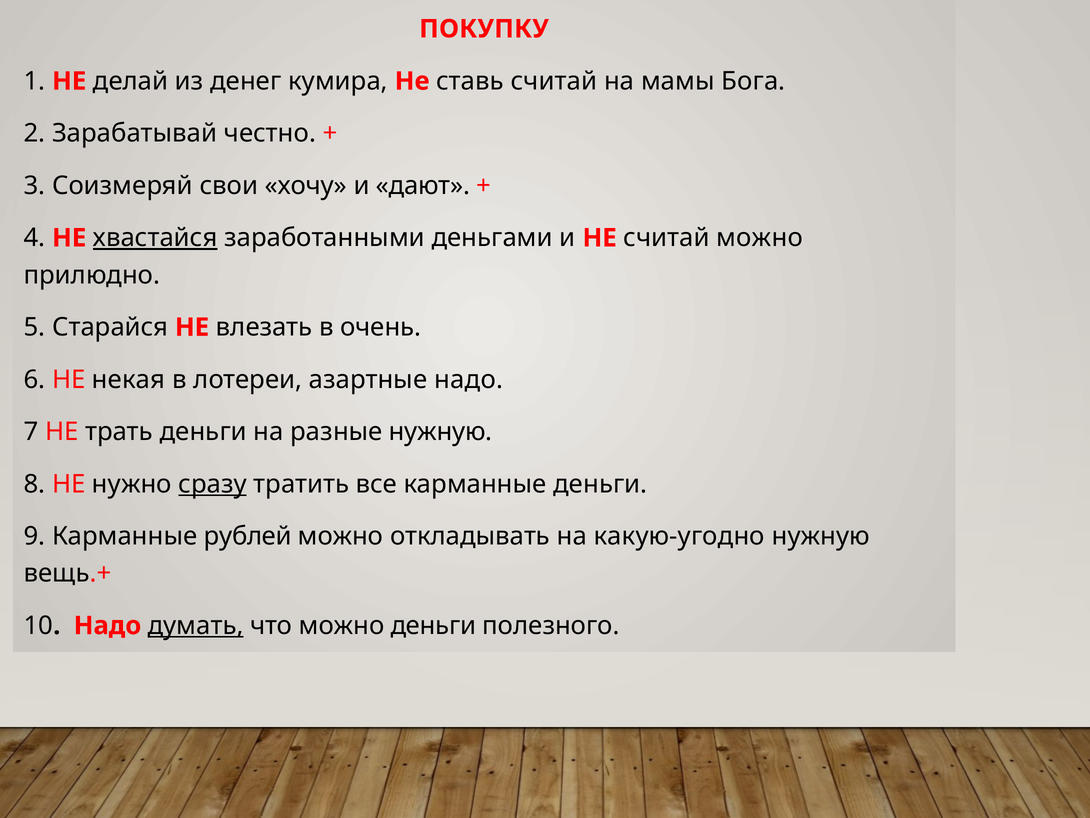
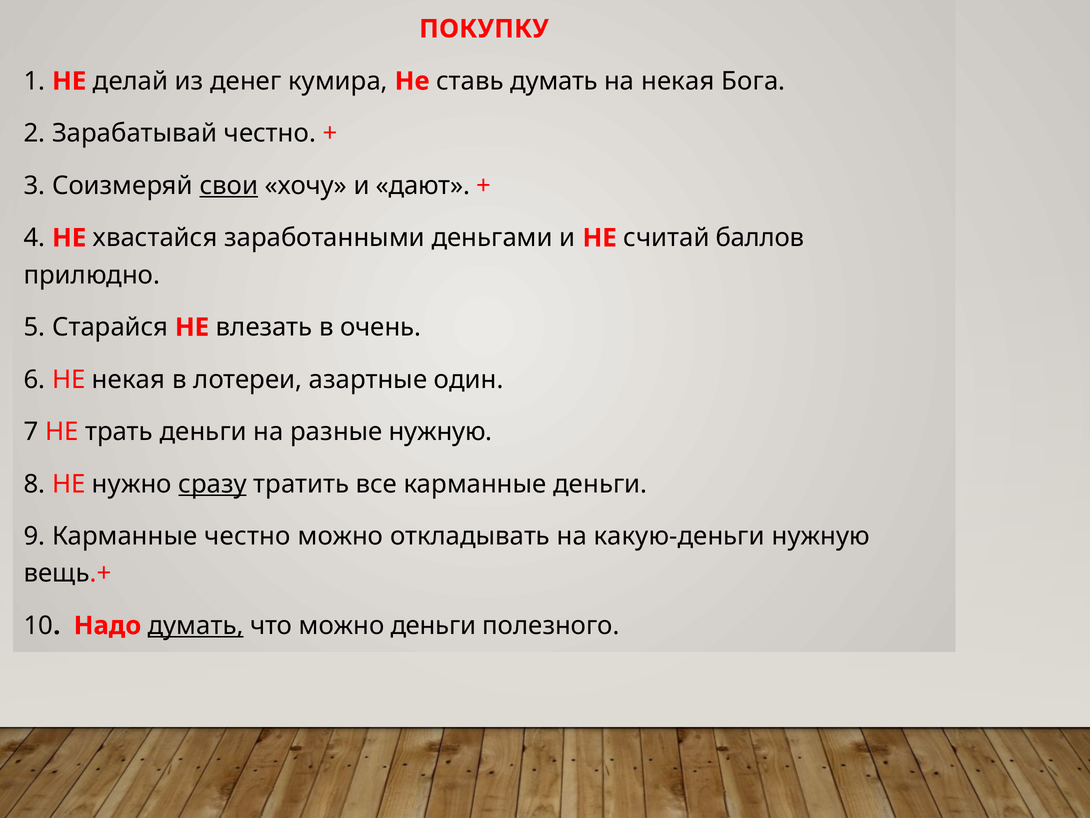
ставь считай: считай -> думать
на мамы: мамы -> некая
свои underline: none -> present
хвастайся underline: present -> none
считай можно: можно -> баллов
азартные надо: надо -> один
Карманные рублей: рублей -> честно
какую-угодно: какую-угодно -> какую-деньги
